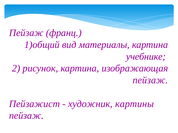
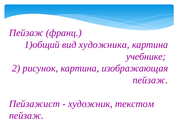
материалы: материалы -> художника
картины: картины -> текстом
